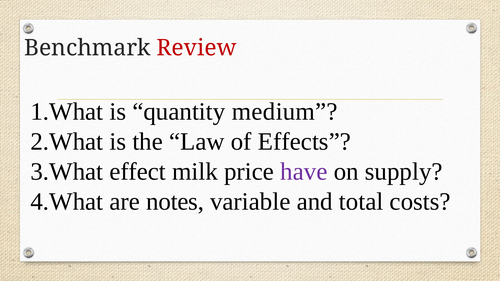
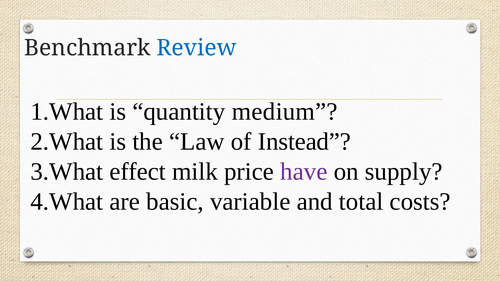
Review colour: red -> blue
Effects: Effects -> Instead
notes: notes -> basic
